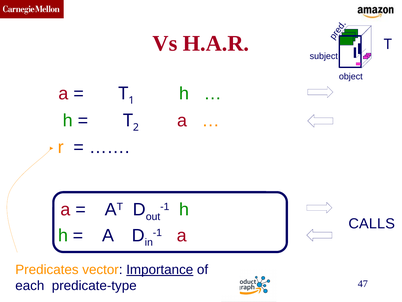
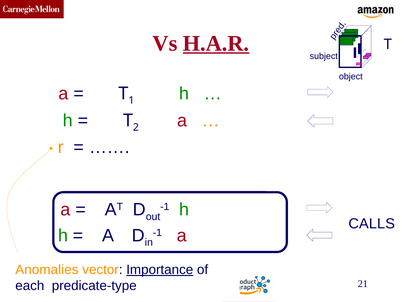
H.A.R underline: none -> present
Predicates: Predicates -> Anomalies
47: 47 -> 21
